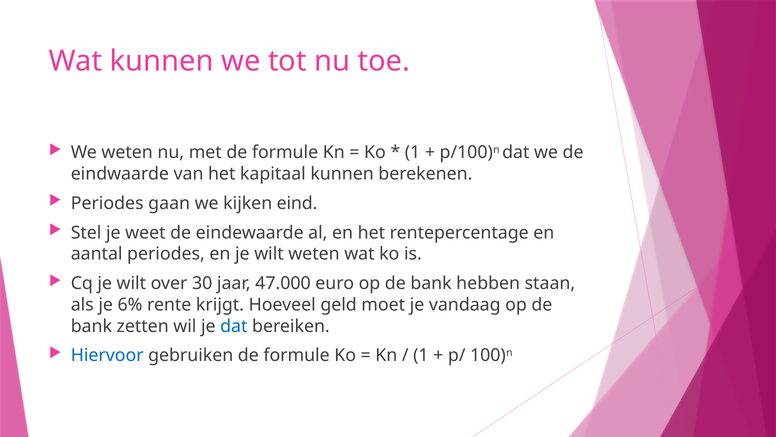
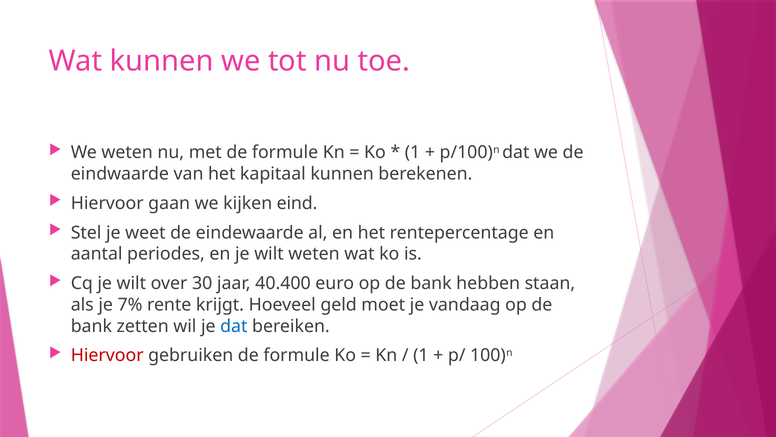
Periodes at (107, 203): Periodes -> Hiervoor
47.000: 47.000 -> 40.400
6%: 6% -> 7%
Hiervoor at (107, 355) colour: blue -> red
